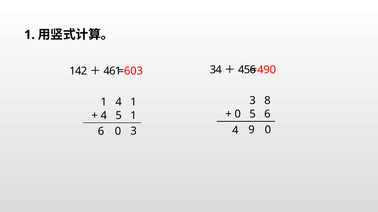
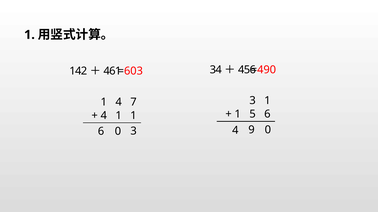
3 8: 8 -> 1
1 4 1: 1 -> 7
0 at (238, 114): 0 -> 1
5 at (119, 116): 5 -> 1
